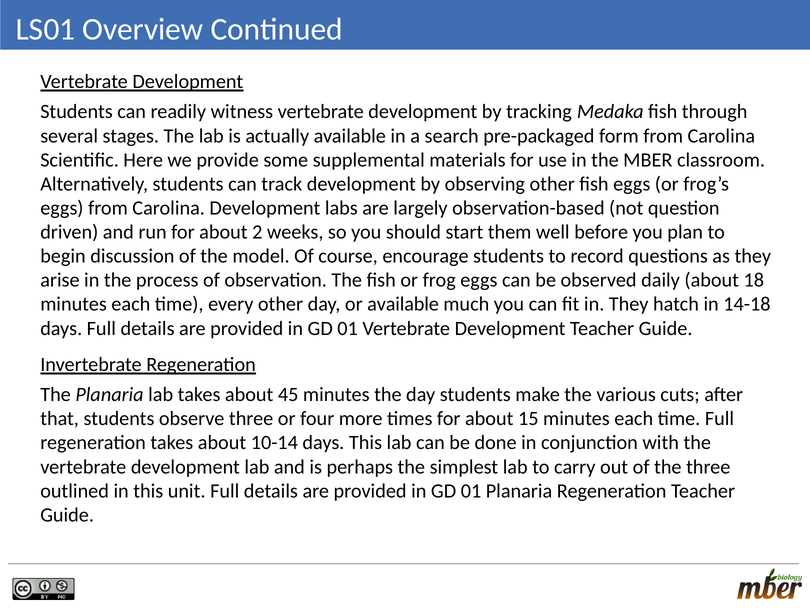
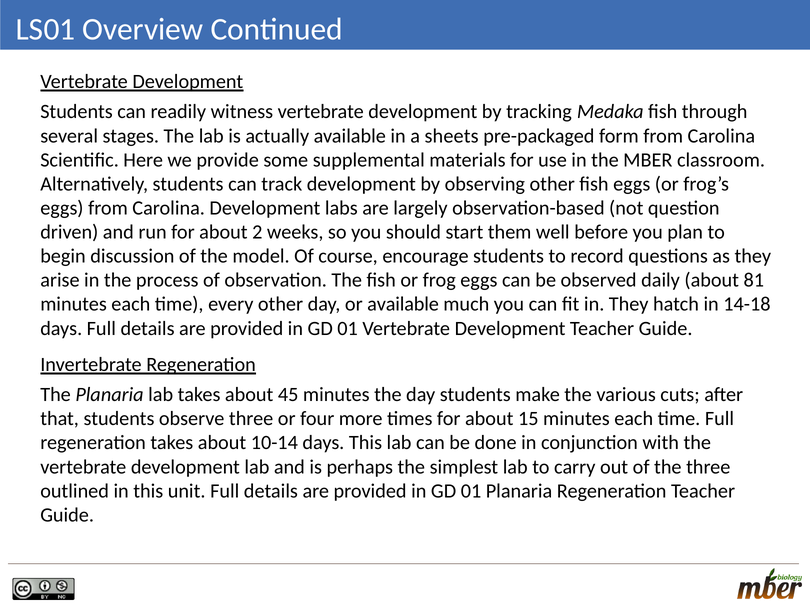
search: search -> sheets
18: 18 -> 81
